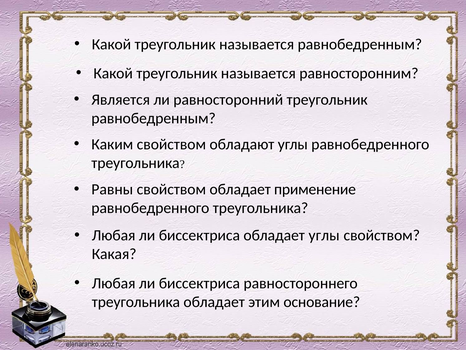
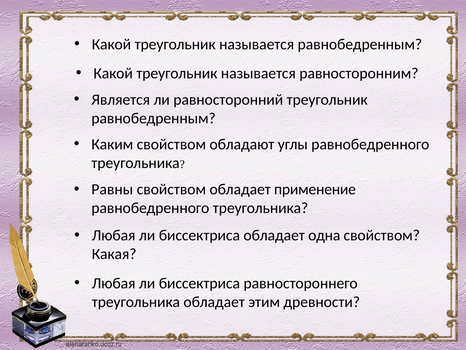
обладает углы: углы -> одна
основание: основание -> древности
